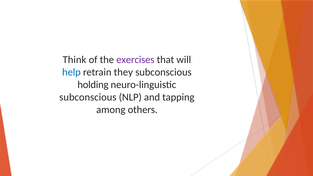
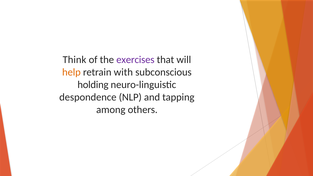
help colour: blue -> orange
they: they -> with
subconscious at (88, 97): subconscious -> despondence
